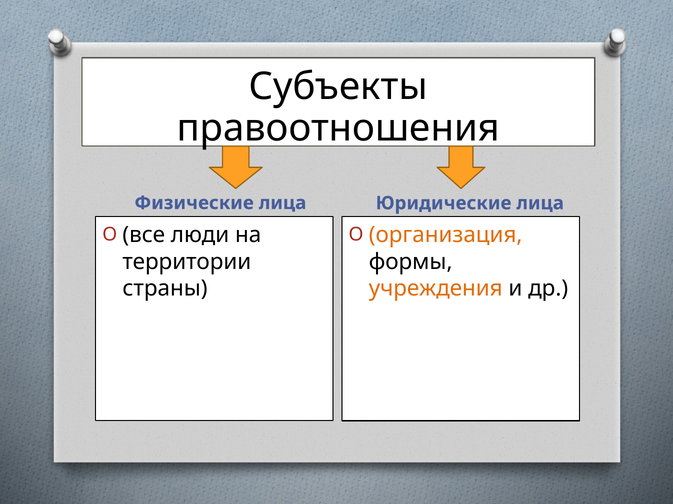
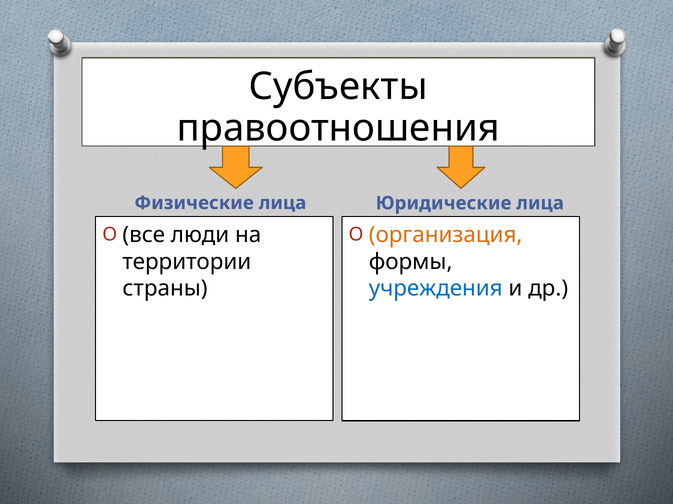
учреждения colour: orange -> blue
